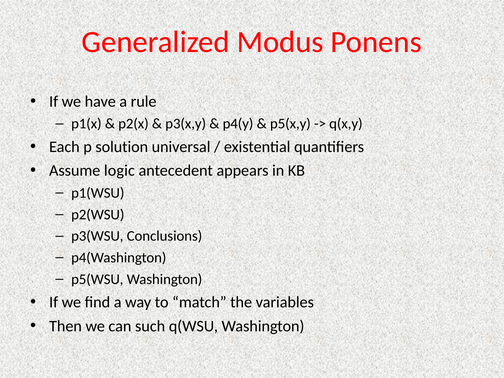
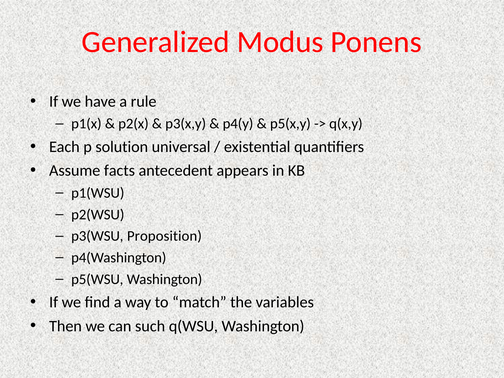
logic: logic -> facts
Conclusions: Conclusions -> Proposition
